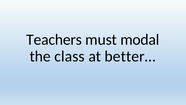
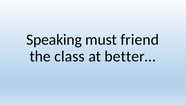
Teachers: Teachers -> Speaking
modal: modal -> friend
